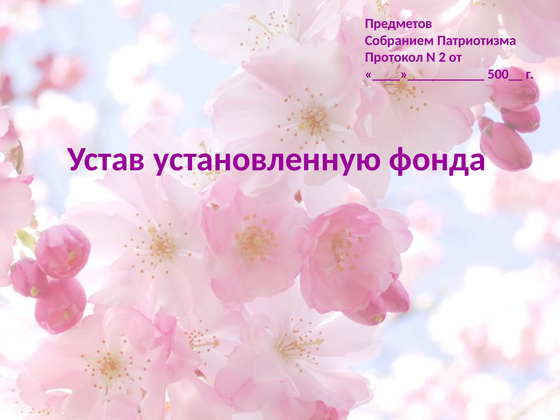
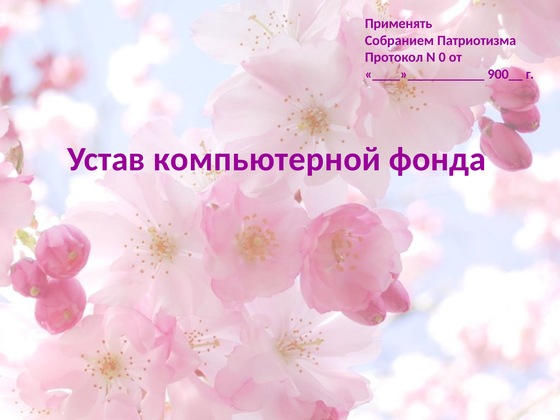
Предметов: Предметов -> Применять
2: 2 -> 0
500__: 500__ -> 900__
установленную: установленную -> компьютерной
